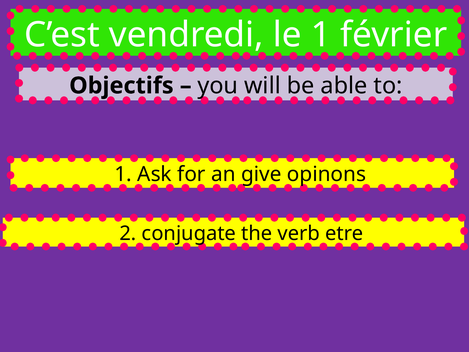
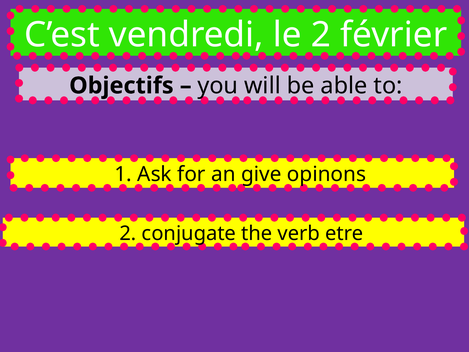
le 1: 1 -> 2
